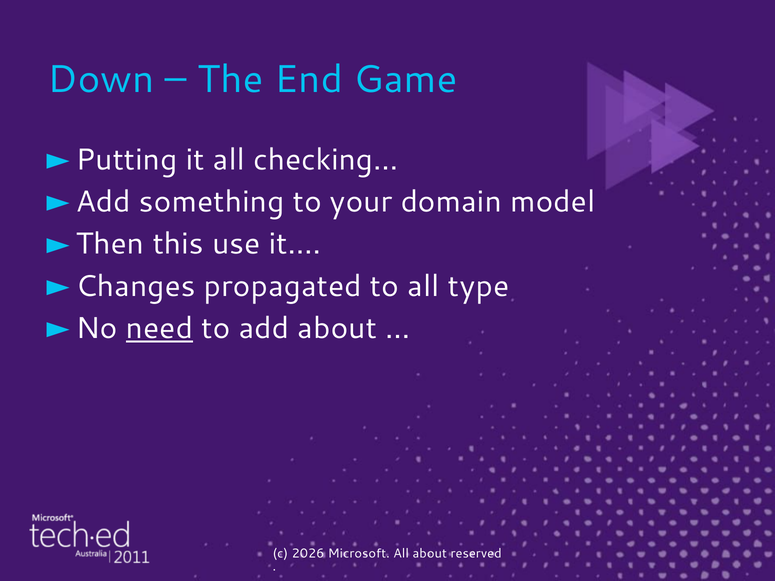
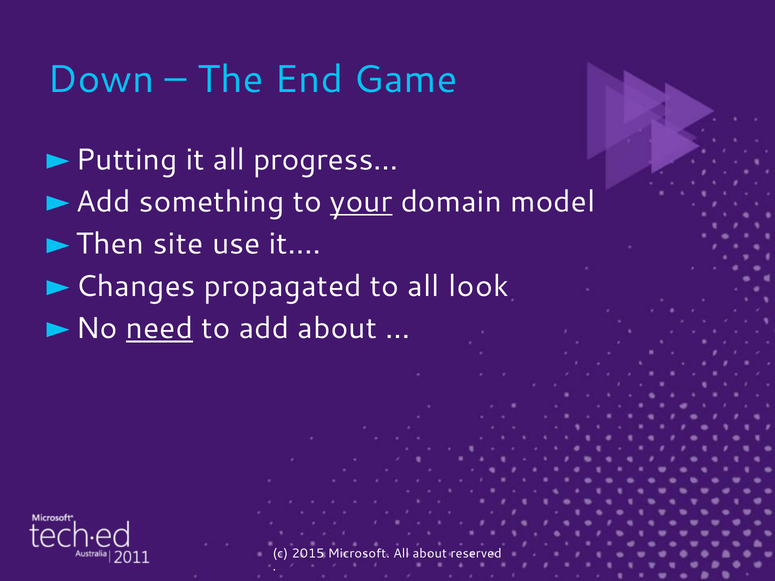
checking…: checking… -> progress…
your underline: none -> present
this: this -> site
type: type -> look
2026: 2026 -> 2015
